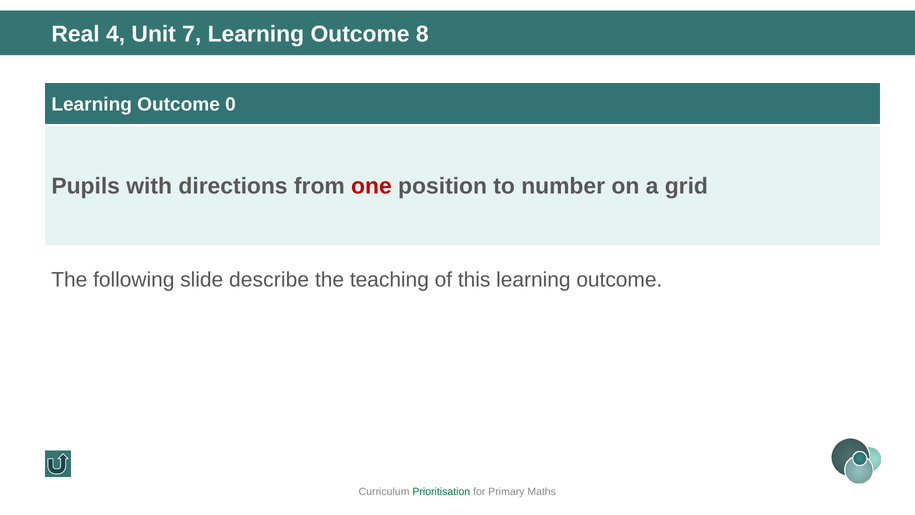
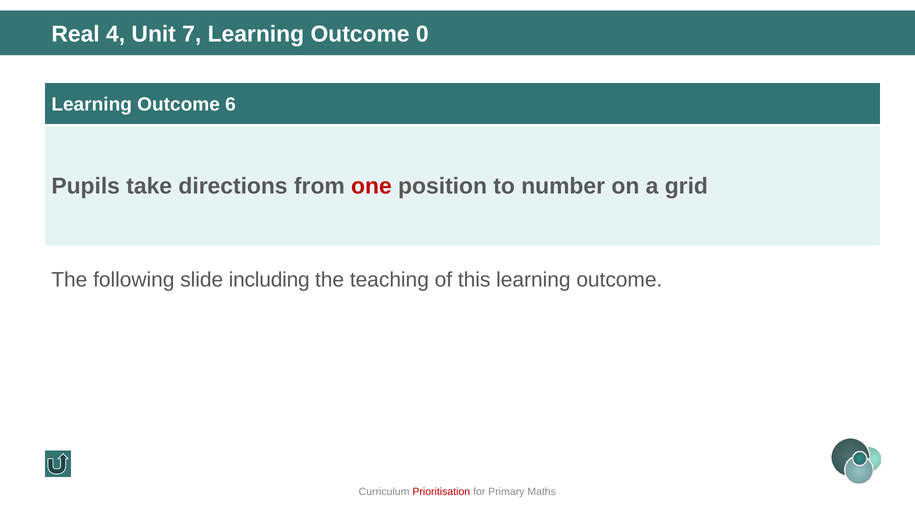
8: 8 -> 0
0: 0 -> 6
with: with -> take
describe: describe -> including
Prioritisation colour: green -> red
